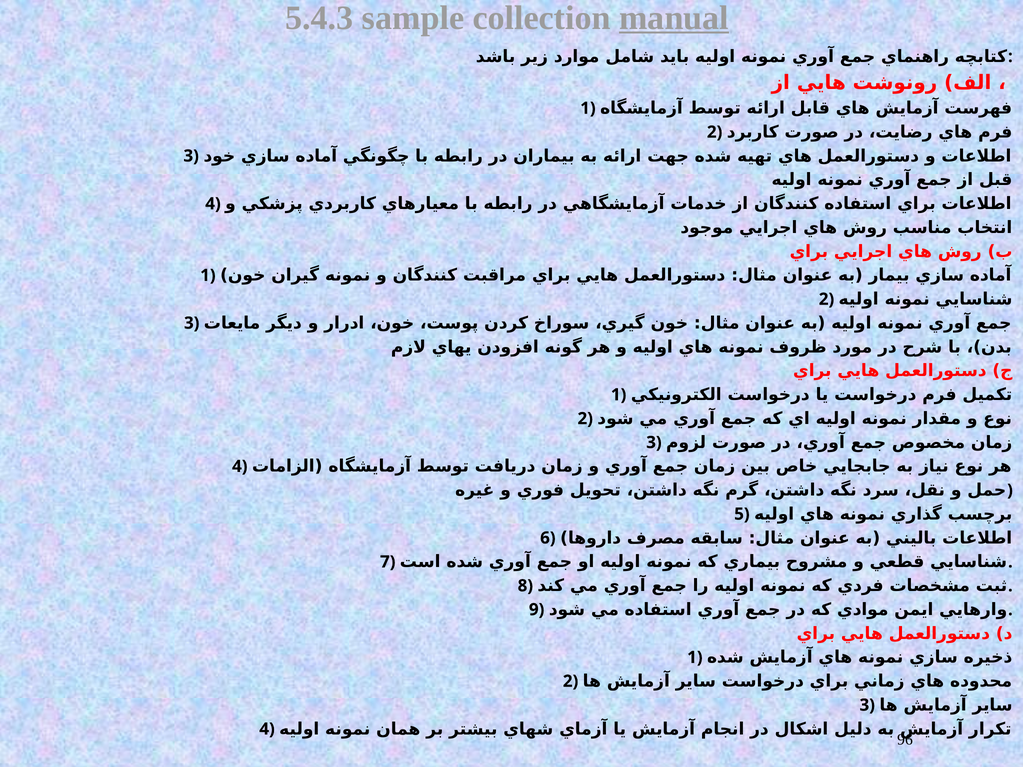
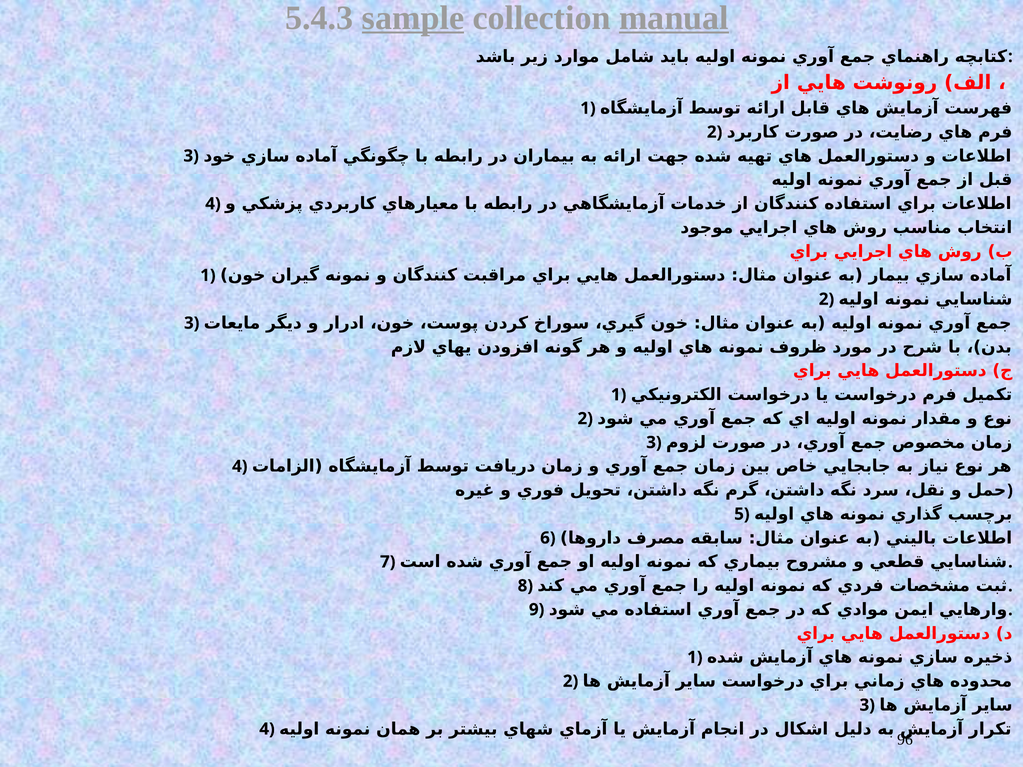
sample underline: none -> present
